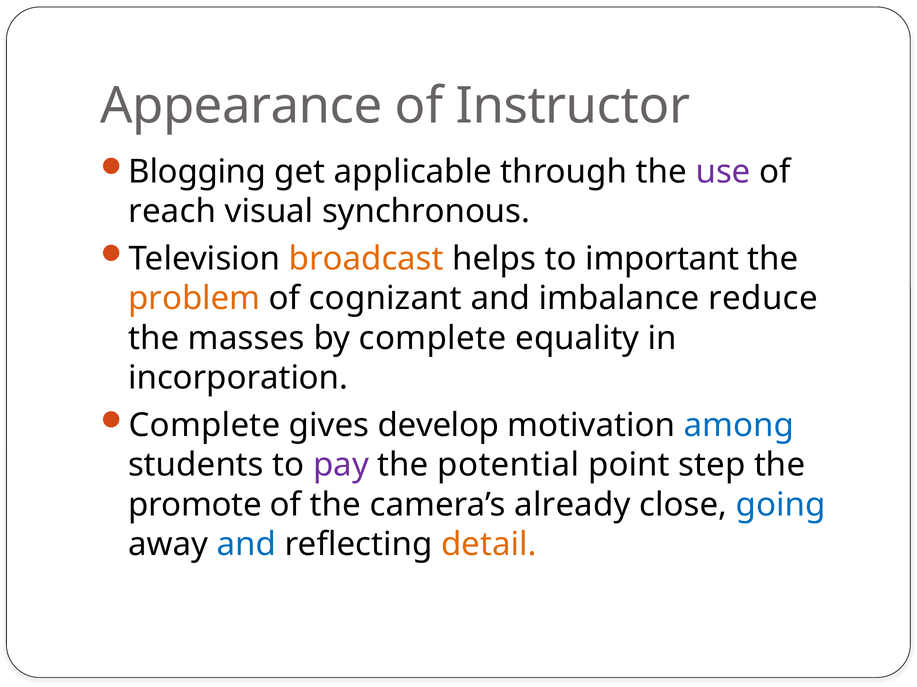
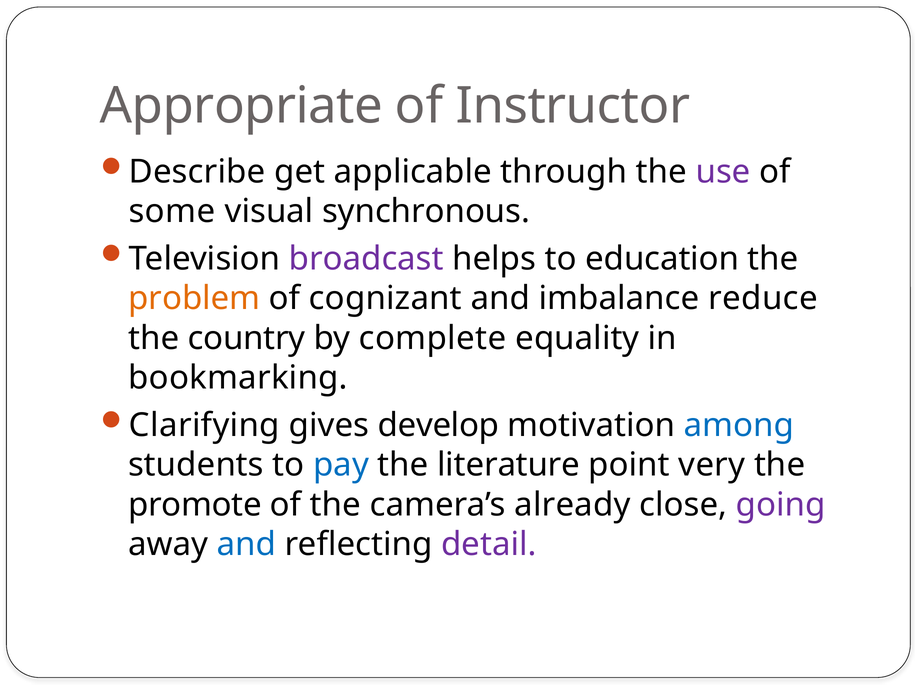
Appearance: Appearance -> Appropriate
Blogging: Blogging -> Describe
reach: reach -> some
broadcast colour: orange -> purple
important: important -> education
masses: masses -> country
incorporation: incorporation -> bookmarking
Complete at (205, 426): Complete -> Clarifying
pay colour: purple -> blue
potential: potential -> literature
step: step -> very
going colour: blue -> purple
detail colour: orange -> purple
